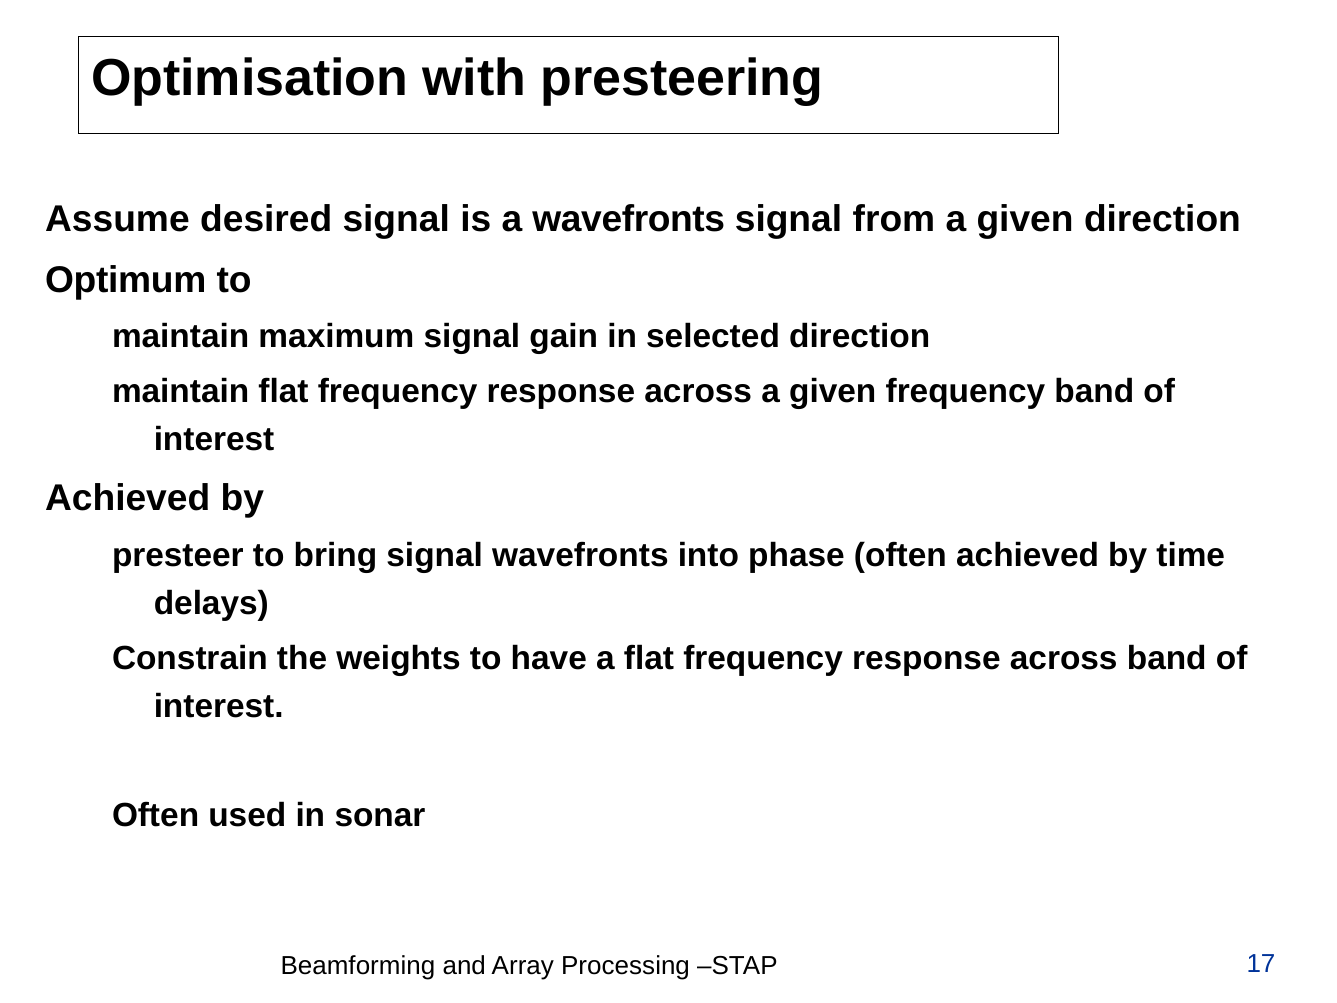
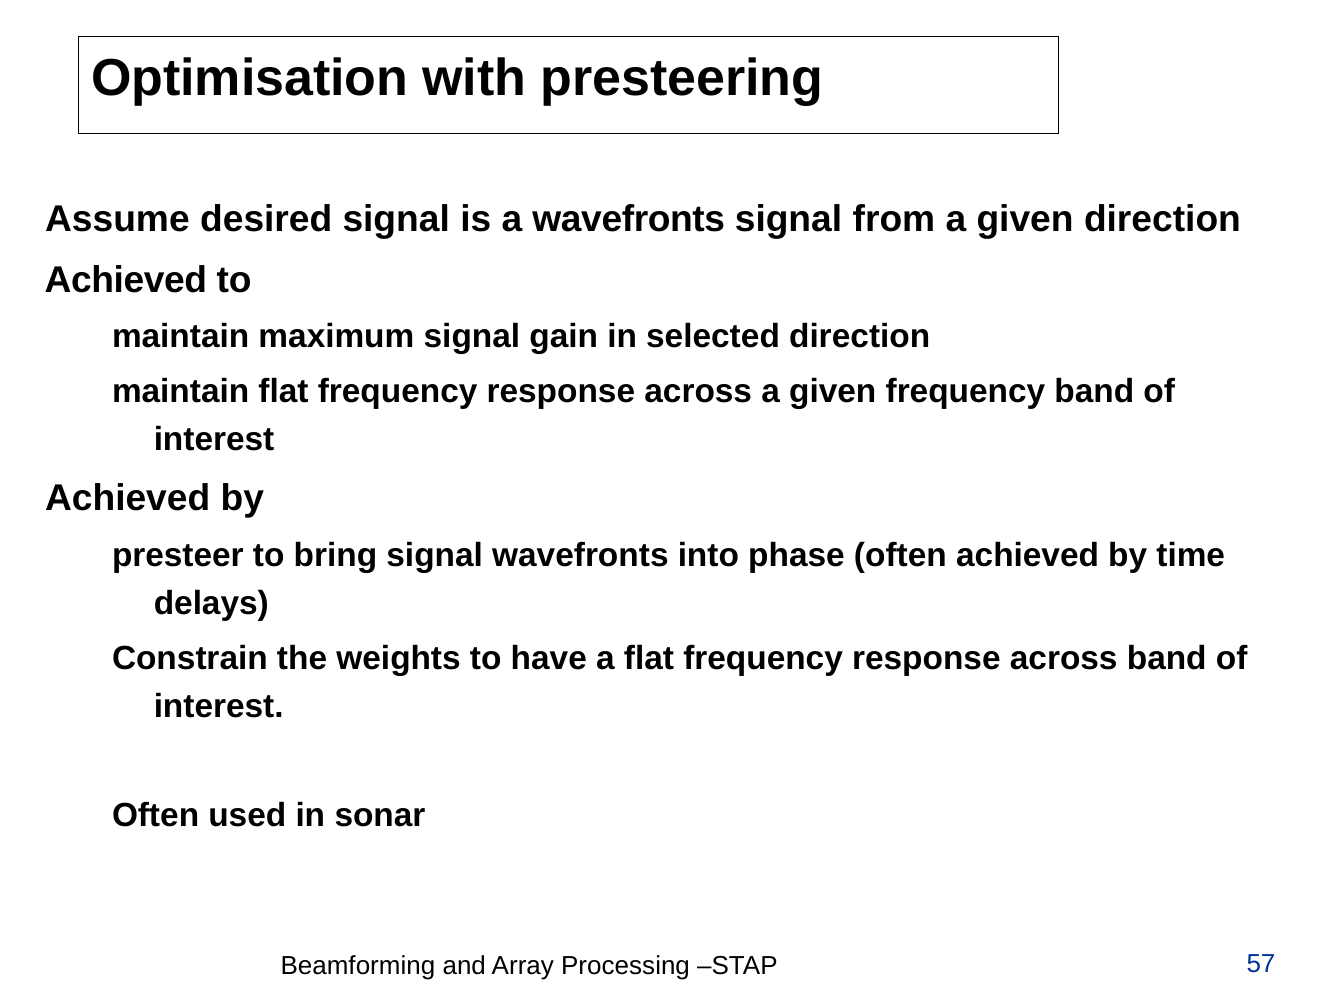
Optimum at (126, 280): Optimum -> Achieved
17: 17 -> 57
